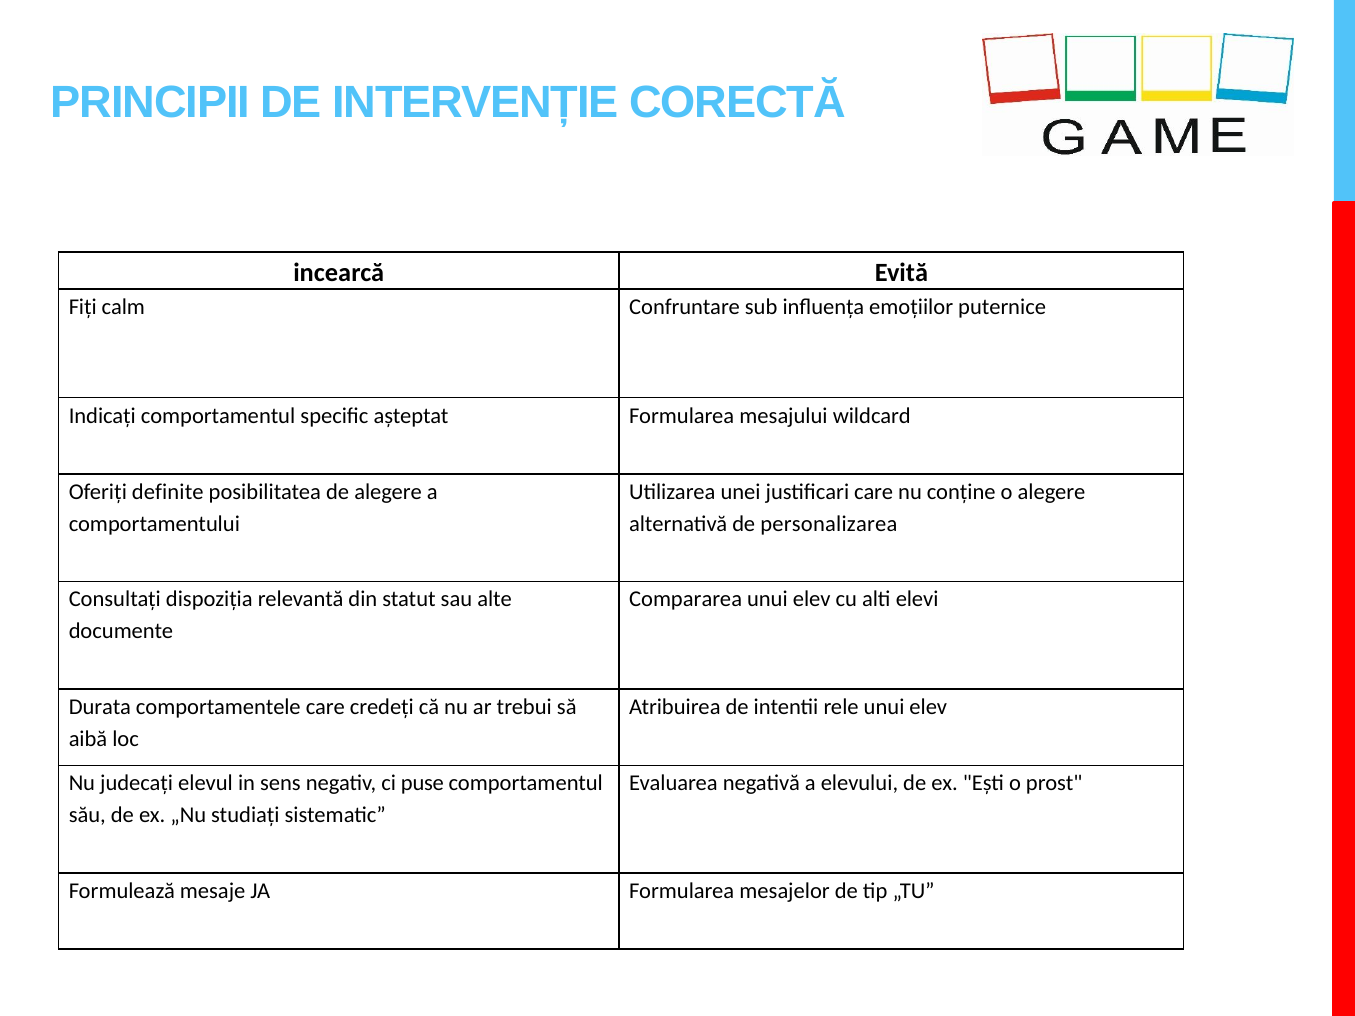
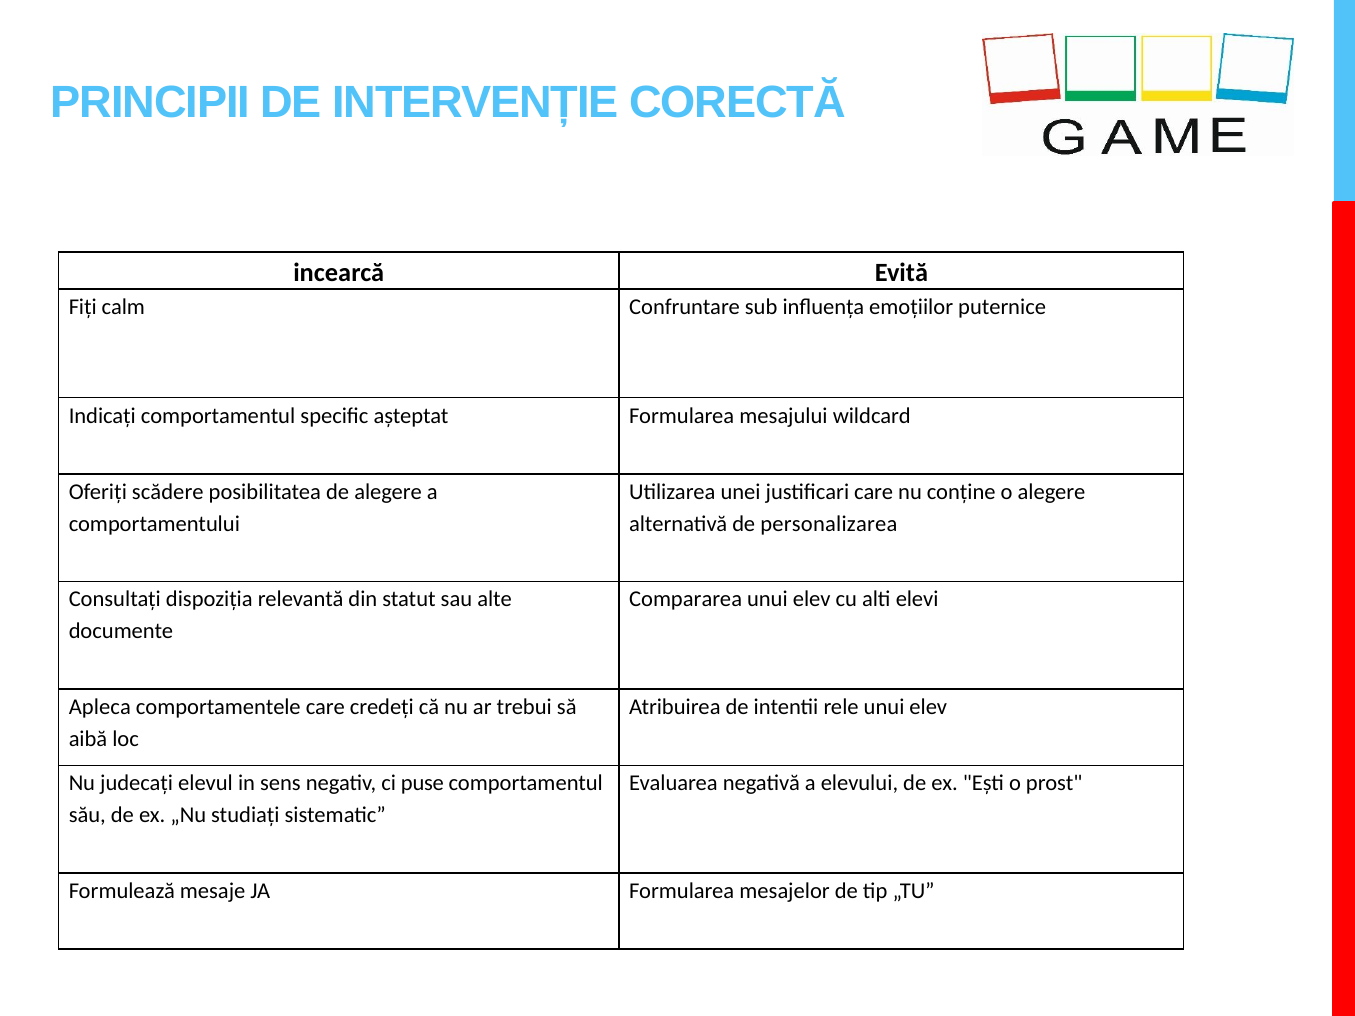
definite: definite -> scădere
Durata: Durata -> Apleca
